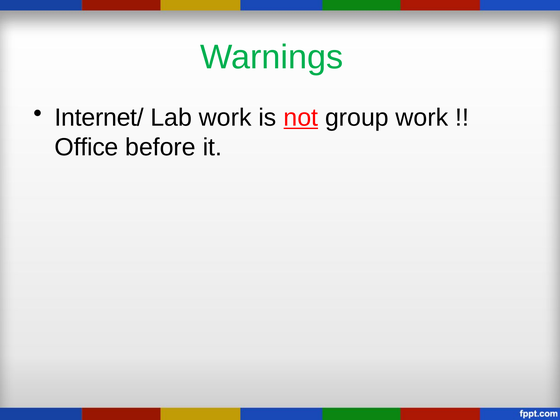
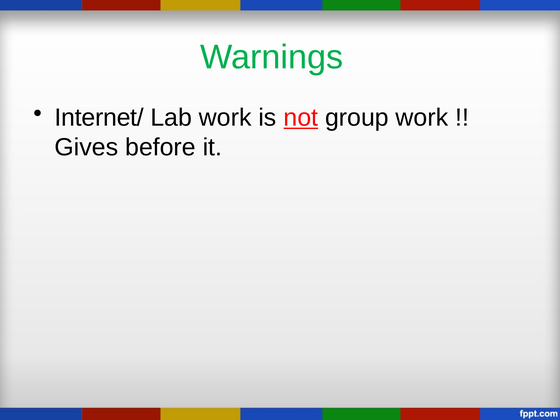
Office: Office -> Gives
